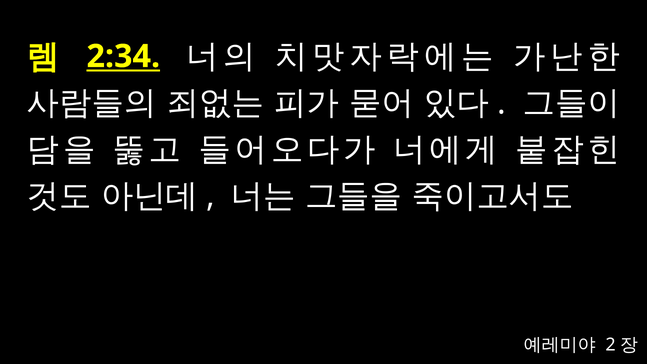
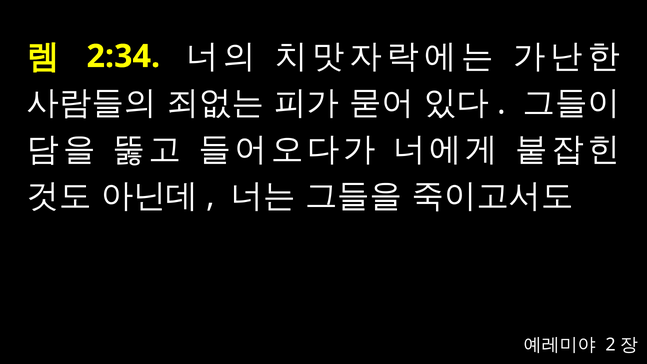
2:34 underline: present -> none
